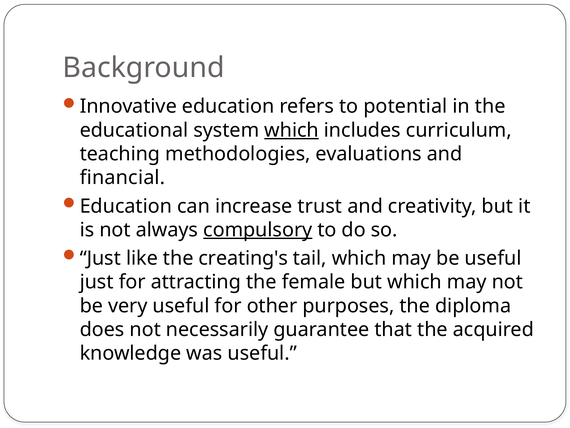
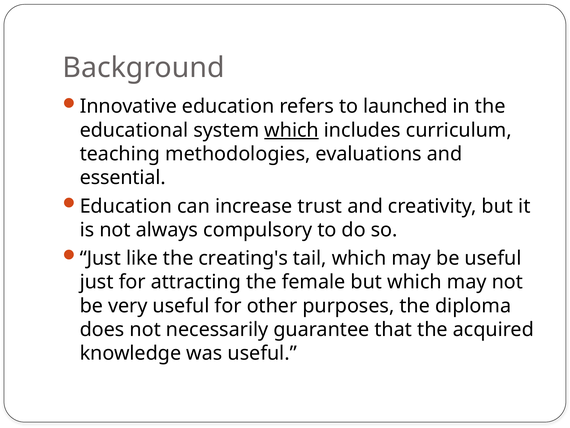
potential: potential -> launched
financial: financial -> essential
compulsory underline: present -> none
